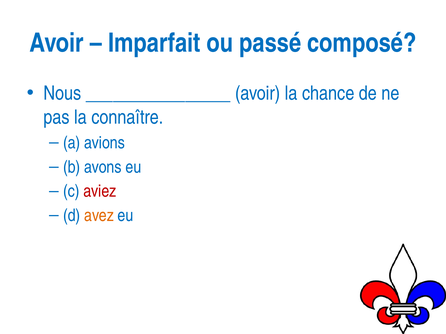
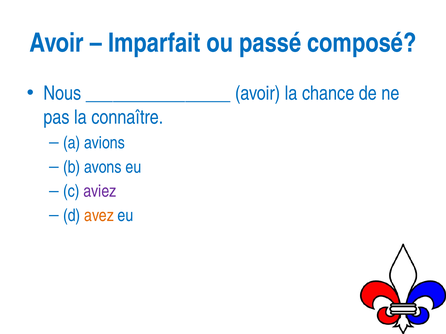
aviez colour: red -> purple
